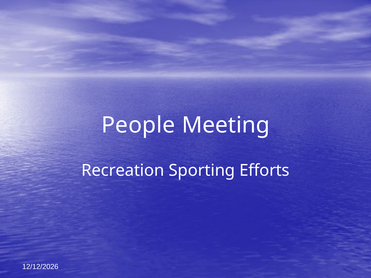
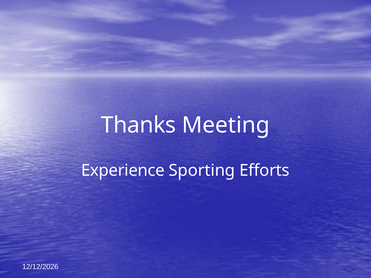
People: People -> Thanks
Recreation: Recreation -> Experience
